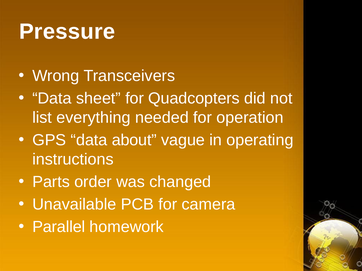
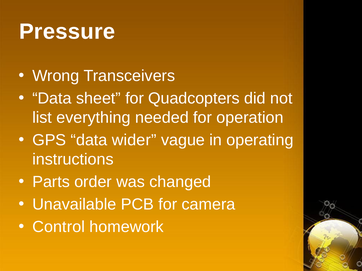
about: about -> wider
Parallel: Parallel -> Control
